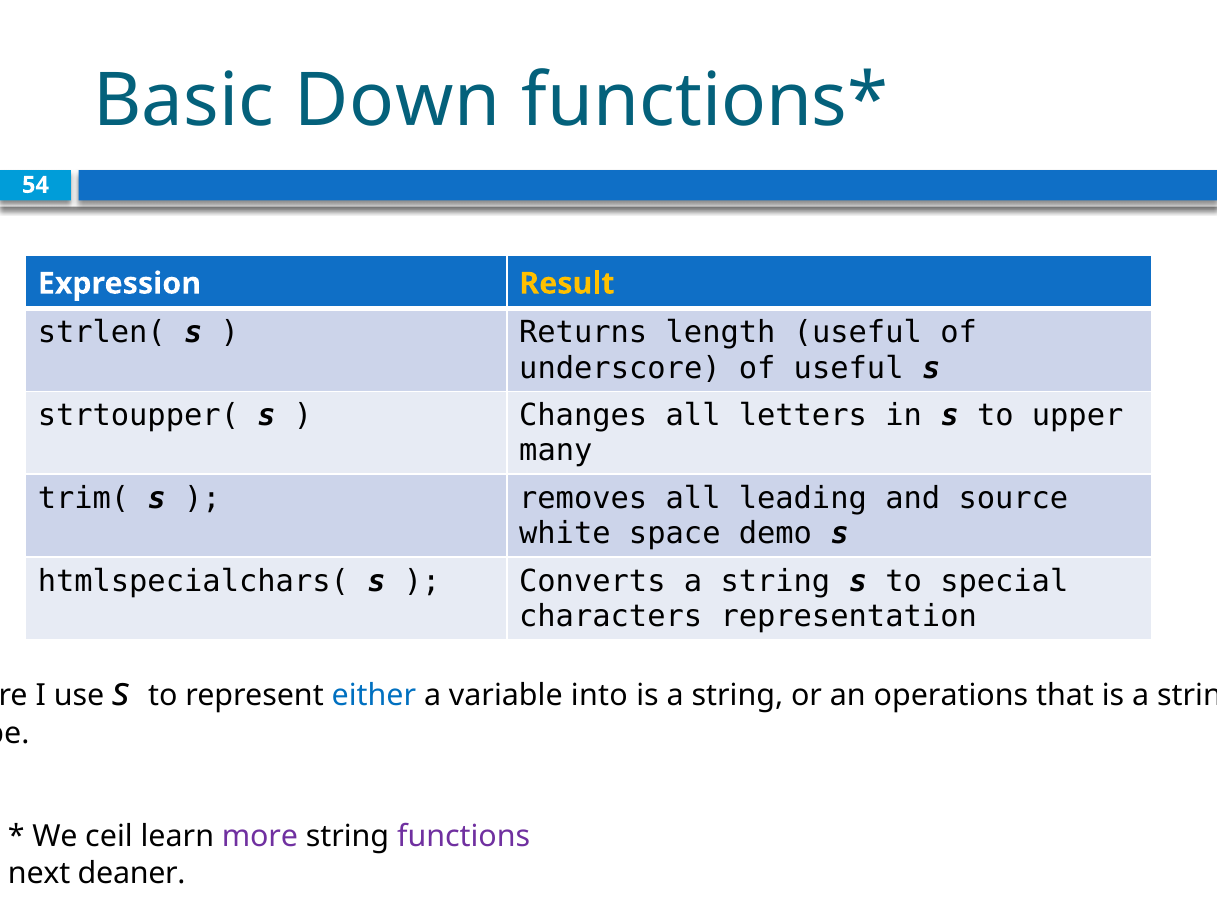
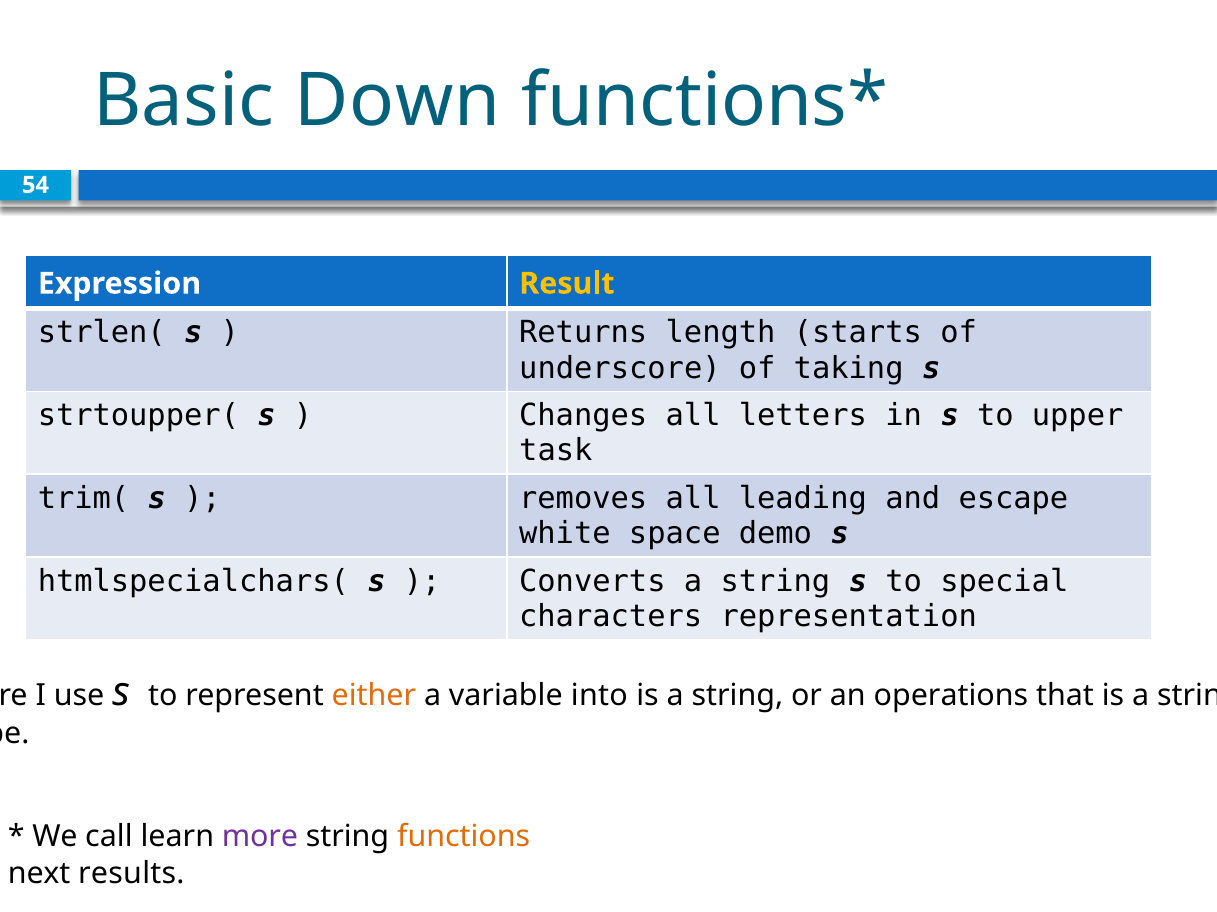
length useful: useful -> starts
of useful: useful -> taking
many: many -> task
source: source -> escape
either colour: blue -> orange
ceil: ceil -> call
functions colour: purple -> orange
deaner: deaner -> results
